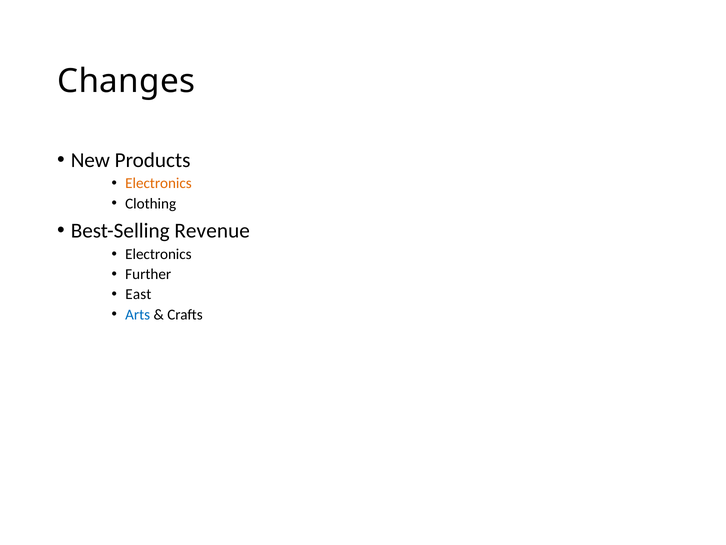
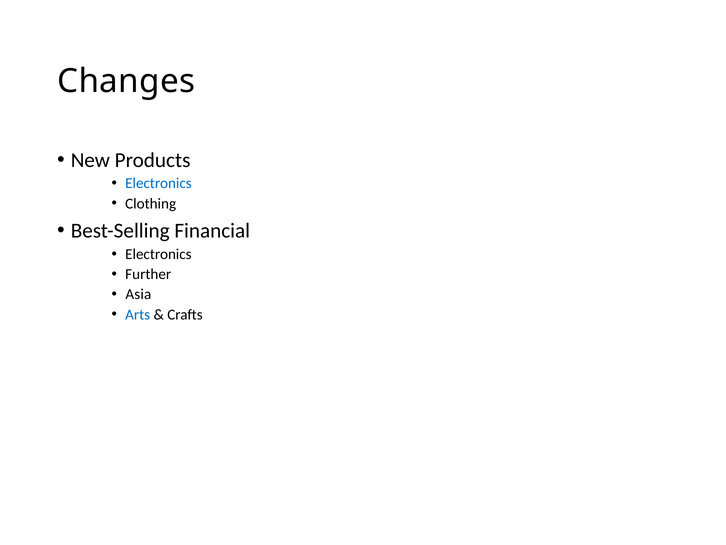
Electronics at (158, 183) colour: orange -> blue
Revenue: Revenue -> Financial
East: East -> Asia
